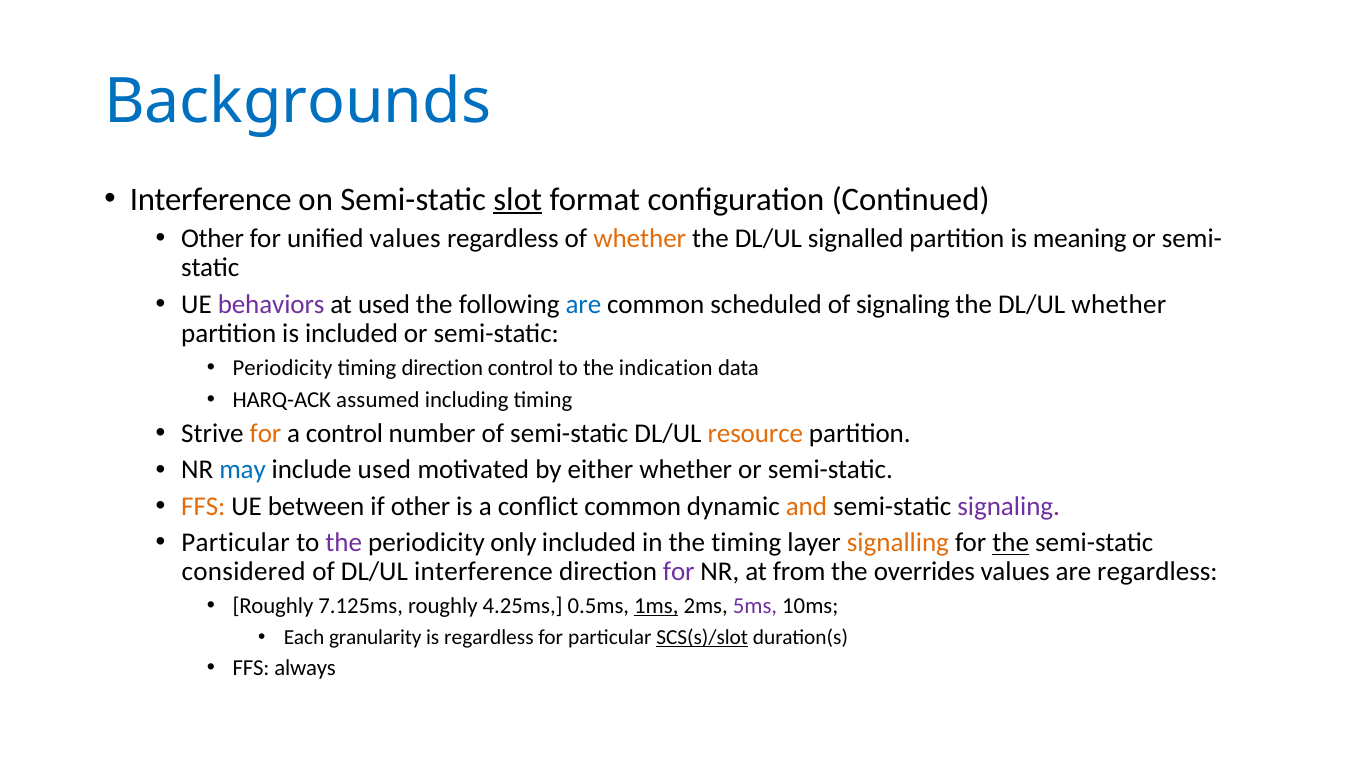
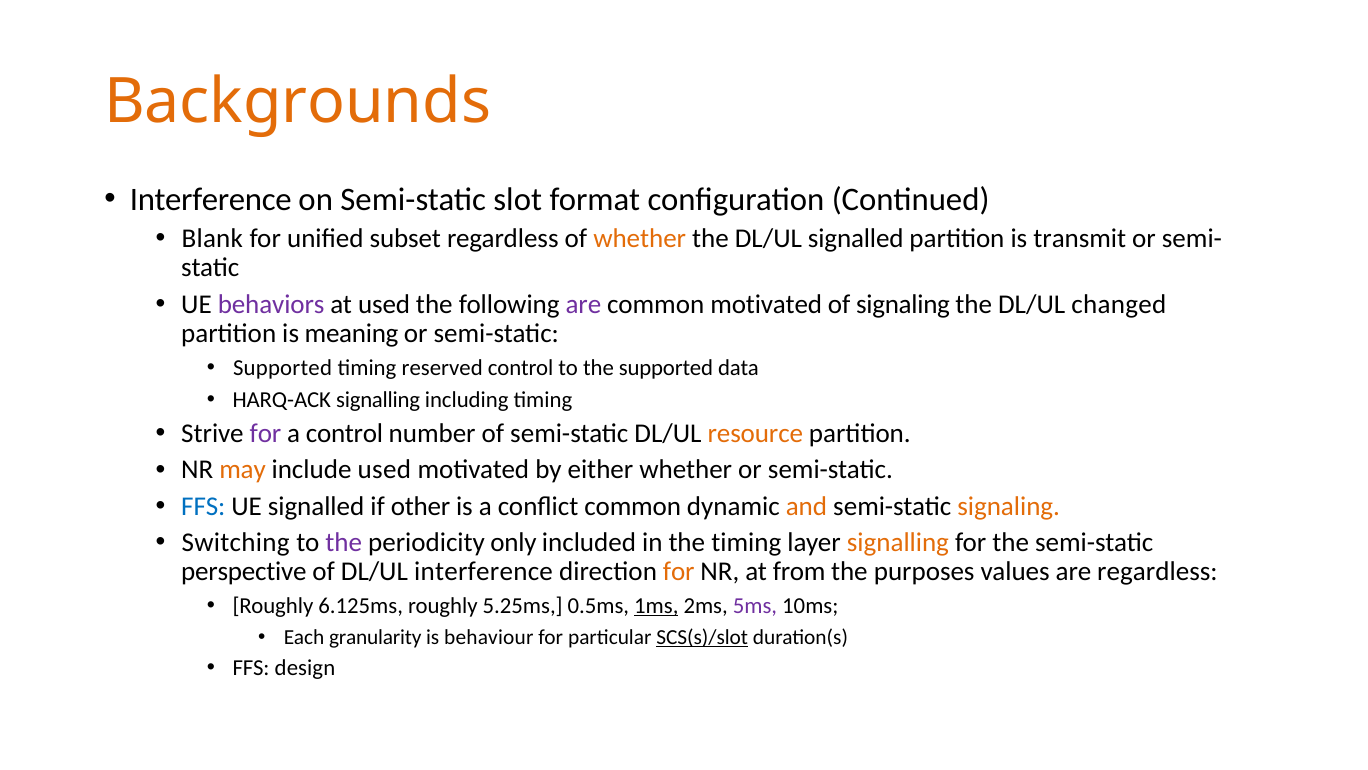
Backgrounds colour: blue -> orange
slot underline: present -> none
Other at (213, 239): Other -> Blank
unified values: values -> subset
meaning: meaning -> transmit
are at (583, 304) colour: blue -> purple
common scheduled: scheduled -> motivated
DL/UL whether: whether -> changed
is included: included -> meaning
Periodicity at (283, 368): Periodicity -> Supported
timing direction: direction -> reserved
the indication: indication -> supported
HARQ-ACK assumed: assumed -> signalling
for at (265, 433) colour: orange -> purple
may colour: blue -> orange
FFS at (203, 506) colour: orange -> blue
UE between: between -> signalled
signaling at (1009, 506) colour: purple -> orange
Particular at (236, 542): Particular -> Switching
the at (1011, 542) underline: present -> none
considered: considered -> perspective
for at (679, 572) colour: purple -> orange
overrides: overrides -> purposes
7.125ms: 7.125ms -> 6.125ms
4.25ms: 4.25ms -> 5.25ms
is regardless: regardless -> behaviour
always: always -> design
